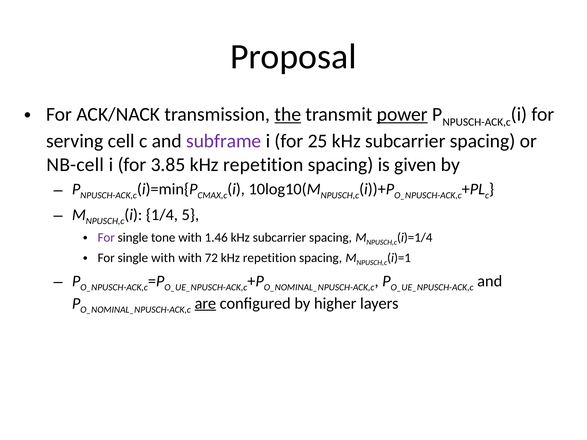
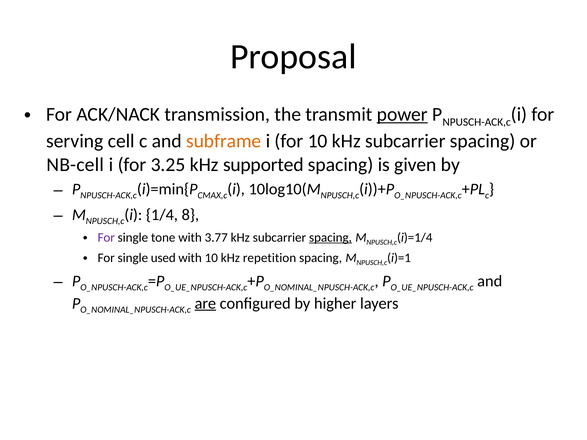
the underline: present -> none
subframe colour: purple -> orange
for 25: 25 -> 10
3.85: 3.85 -> 3.25
repetition at (263, 165): repetition -> supported
5: 5 -> 8
1.46: 1.46 -> 3.77
spacing at (330, 238) underline: none -> present
single with: with -> used
with 72: 72 -> 10
